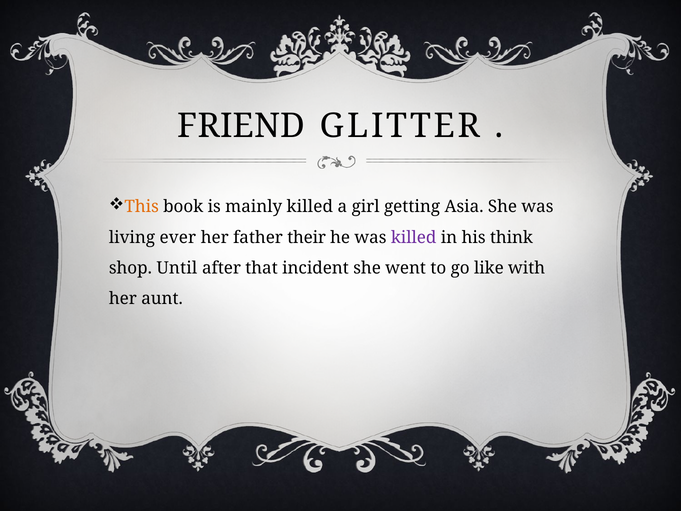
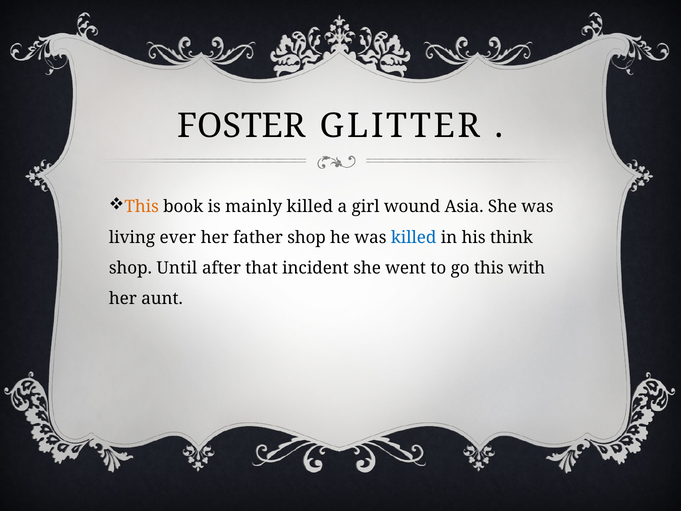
FRIEND: FRIEND -> FOSTER
getting: getting -> wound
father their: their -> shop
killed at (414, 237) colour: purple -> blue
go like: like -> this
